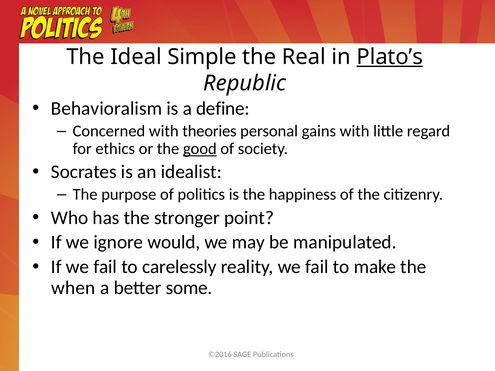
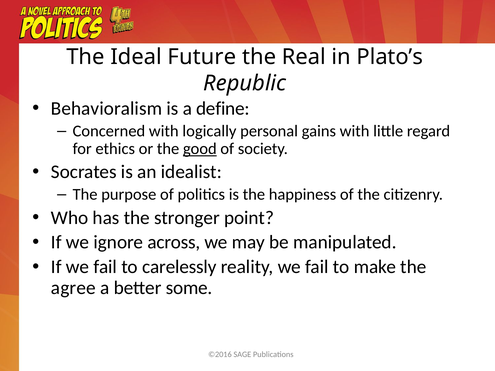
Simple: Simple -> Future
Plato’s underline: present -> none
theories: theories -> logically
would: would -> across
when: when -> agree
